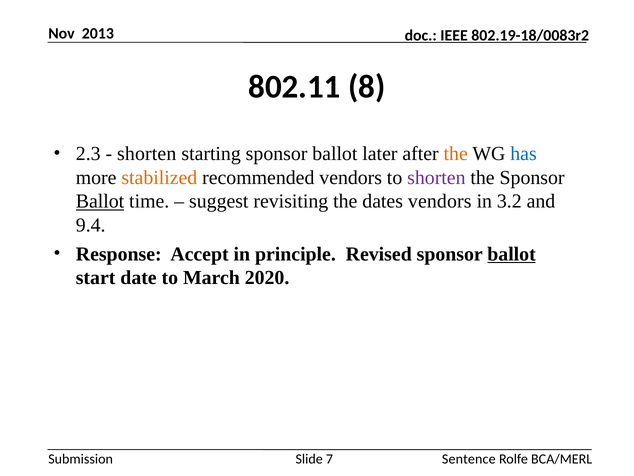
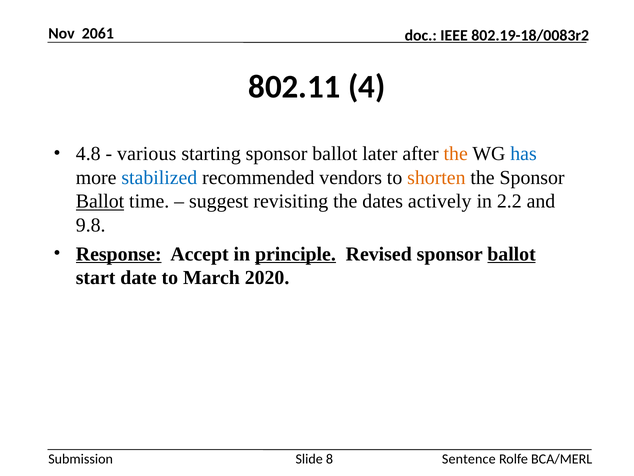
2013: 2013 -> 2061
8: 8 -> 4
2.3: 2.3 -> 4.8
shorten at (147, 154): shorten -> various
stabilized colour: orange -> blue
shorten at (436, 177) colour: purple -> orange
dates vendors: vendors -> actively
3.2: 3.2 -> 2.2
9.4: 9.4 -> 9.8
Response underline: none -> present
principle underline: none -> present
7: 7 -> 8
